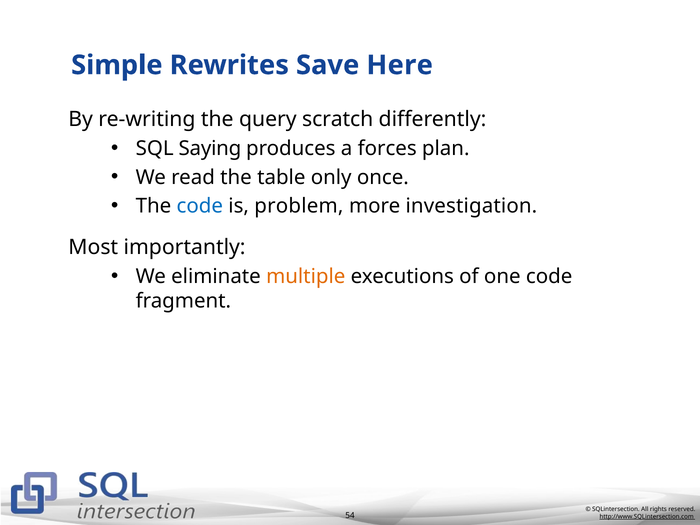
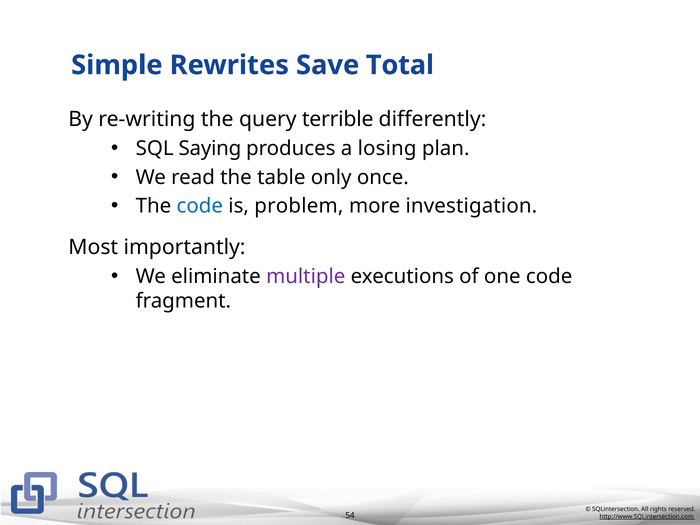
Here: Here -> Total
scratch: scratch -> terrible
forces: forces -> losing
multiple colour: orange -> purple
